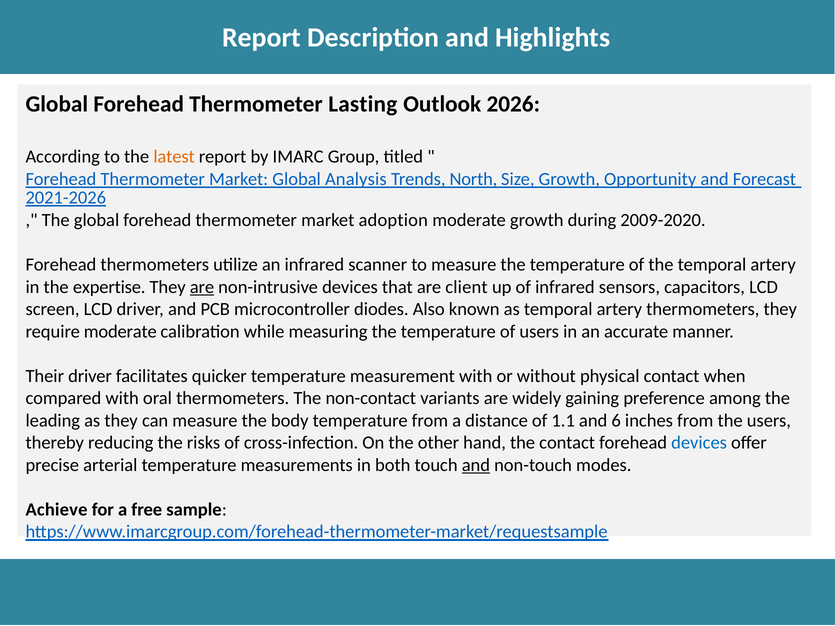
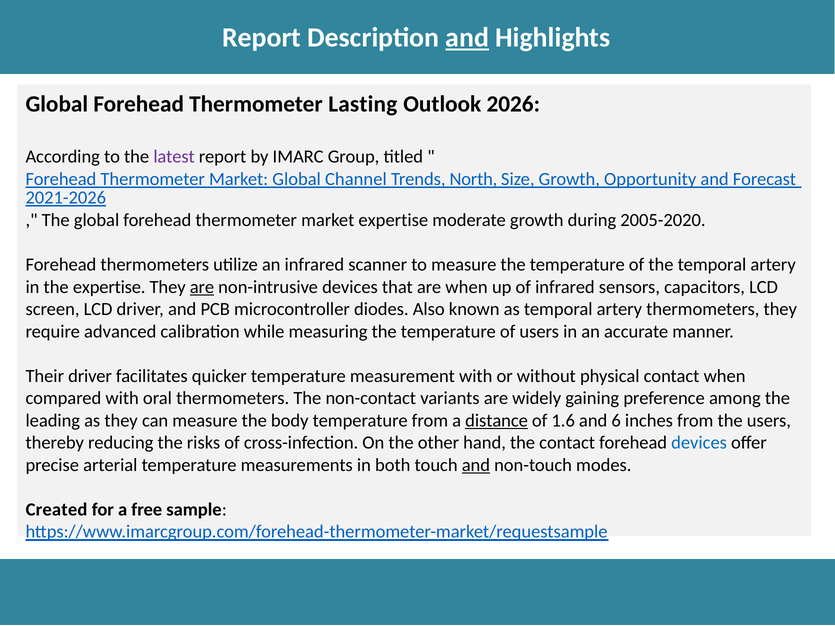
and at (467, 38) underline: none -> present
latest colour: orange -> purple
Analysis: Analysis -> Channel
market adoption: adoption -> expertise
2009-2020: 2009-2020 -> 2005-2020
are client: client -> when
require moderate: moderate -> advanced
distance underline: none -> present
1.1: 1.1 -> 1.6
Achieve: Achieve -> Created
